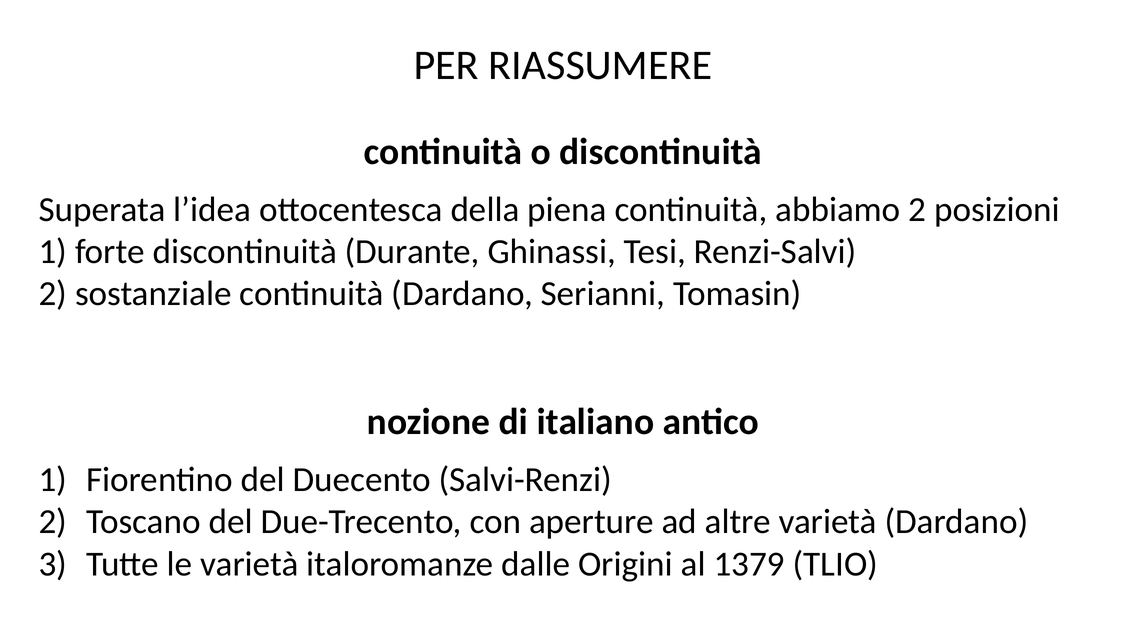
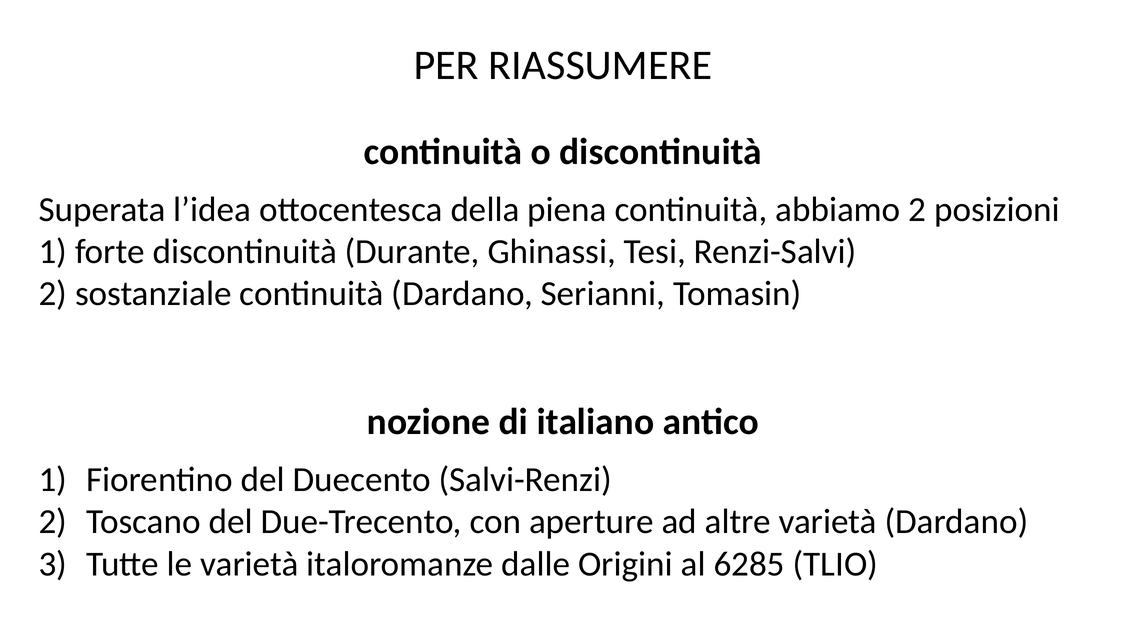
1379: 1379 -> 6285
